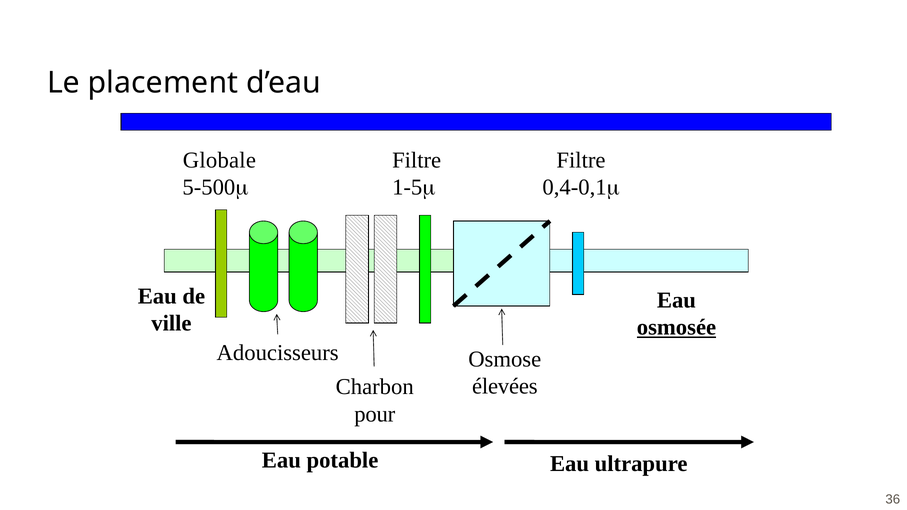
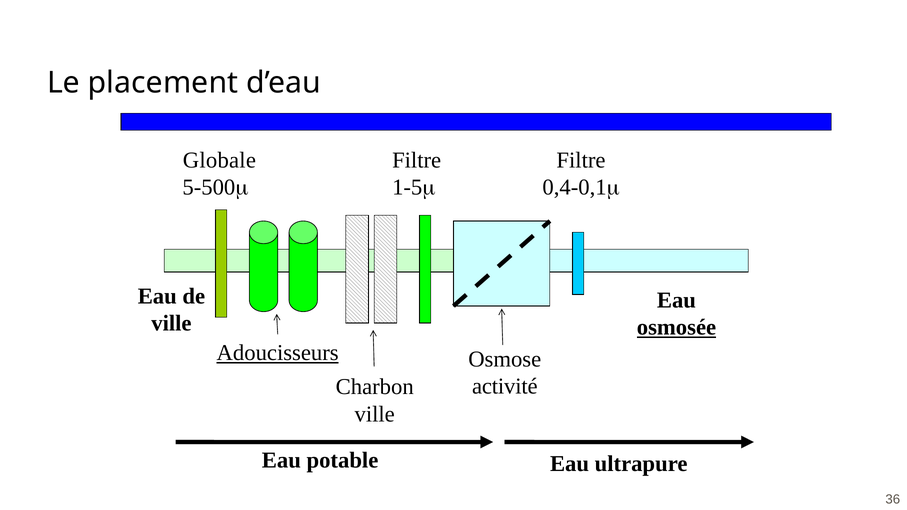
Adoucisseurs underline: none -> present
élevées: élevées -> activité
pour at (375, 414): pour -> ville
